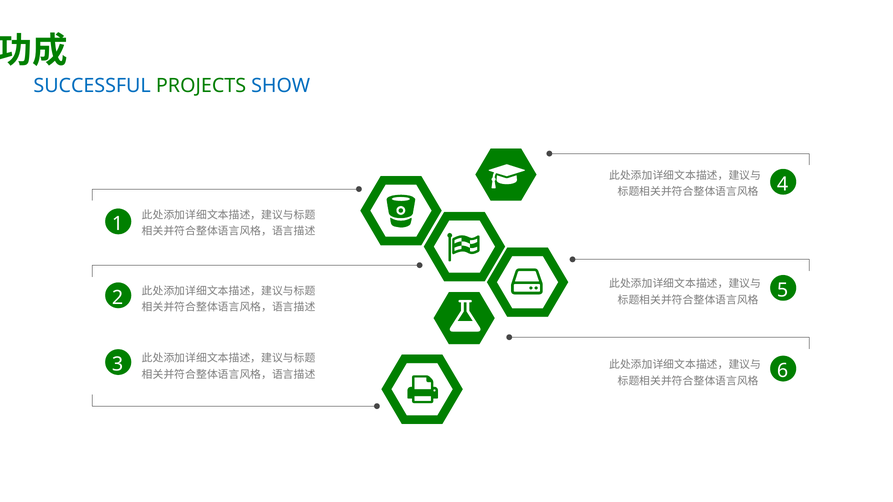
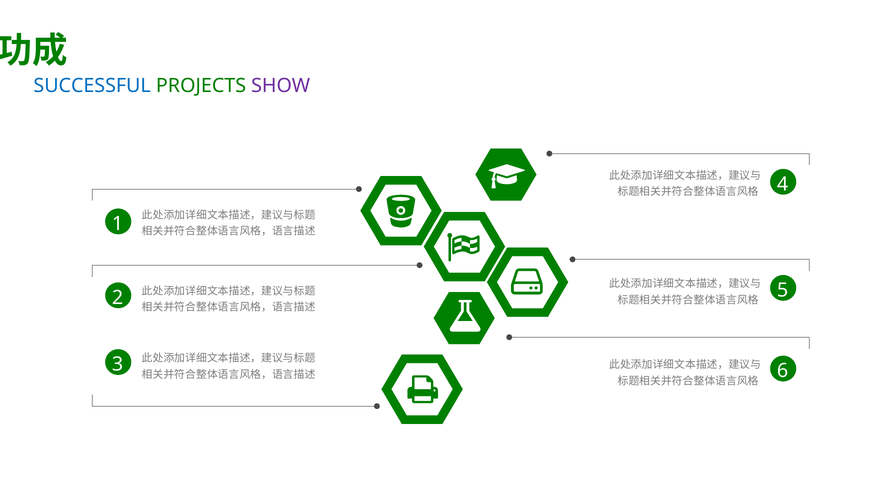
SHOW colour: blue -> purple
